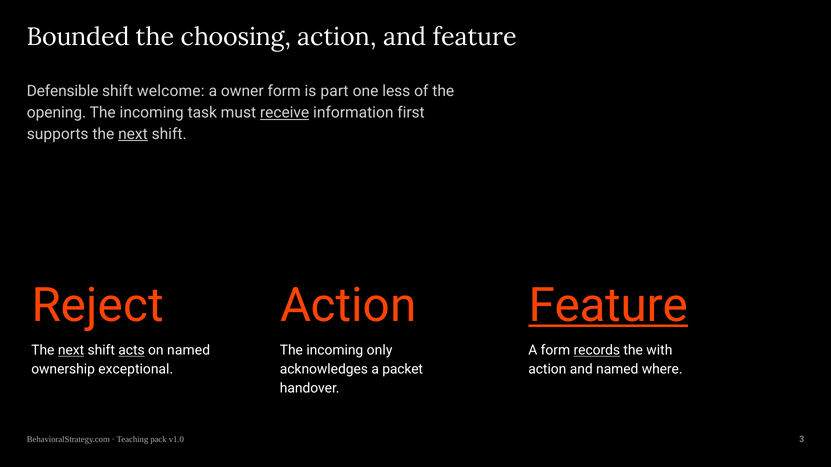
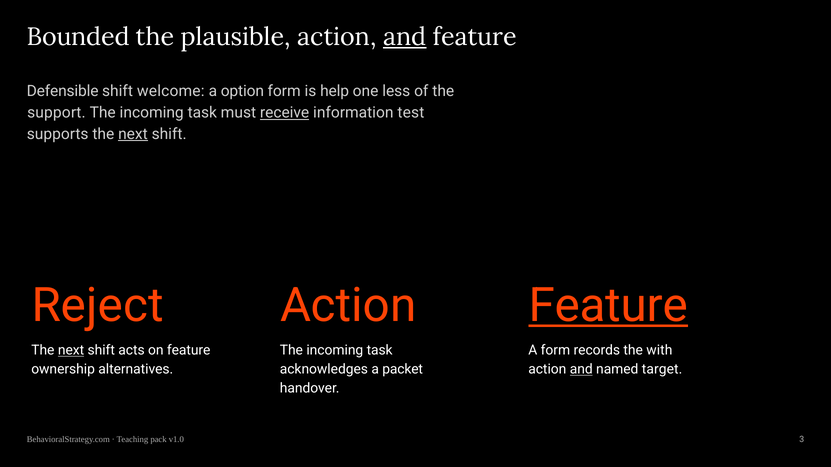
choosing: choosing -> plausible
and at (405, 37) underline: none -> present
owner: owner -> option
part: part -> help
opening: opening -> support
first: first -> test
acts underline: present -> none
on named: named -> feature
only at (380, 351): only -> task
records underline: present -> none
exceptional: exceptional -> alternatives
and at (581, 370) underline: none -> present
where: where -> target
